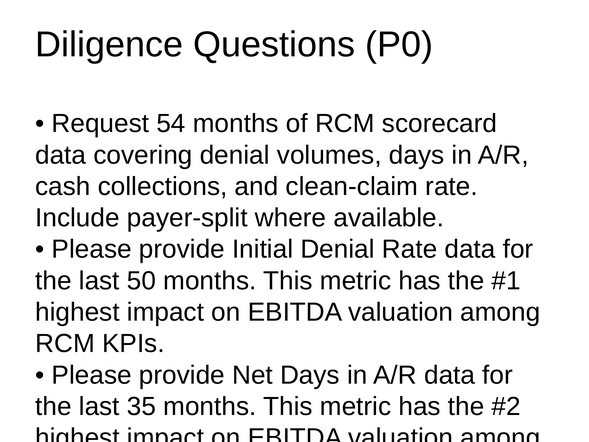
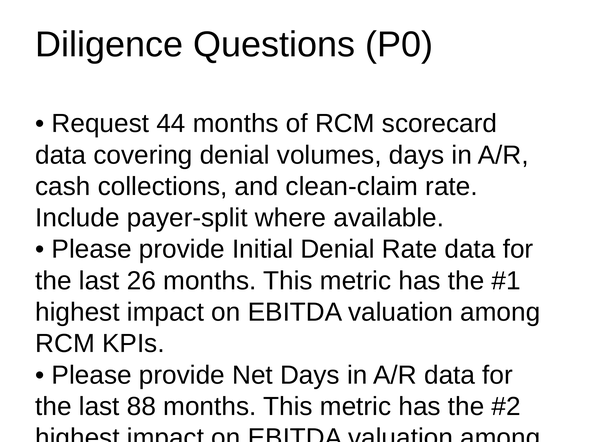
54: 54 -> 44
50: 50 -> 26
35: 35 -> 88
